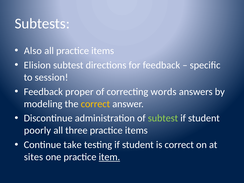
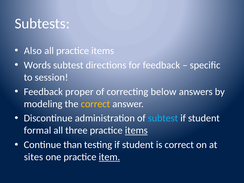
Elision: Elision -> Words
words: words -> below
subtest at (163, 118) colour: light green -> light blue
poorly: poorly -> formal
items at (136, 130) underline: none -> present
take: take -> than
